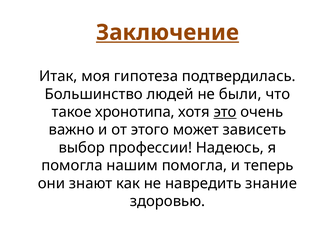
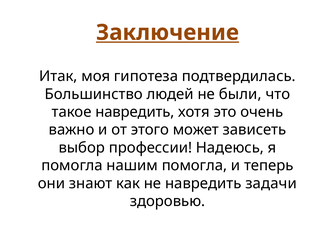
такое хронотипа: хронотипа -> навредить
это underline: present -> none
знание: знание -> задачи
